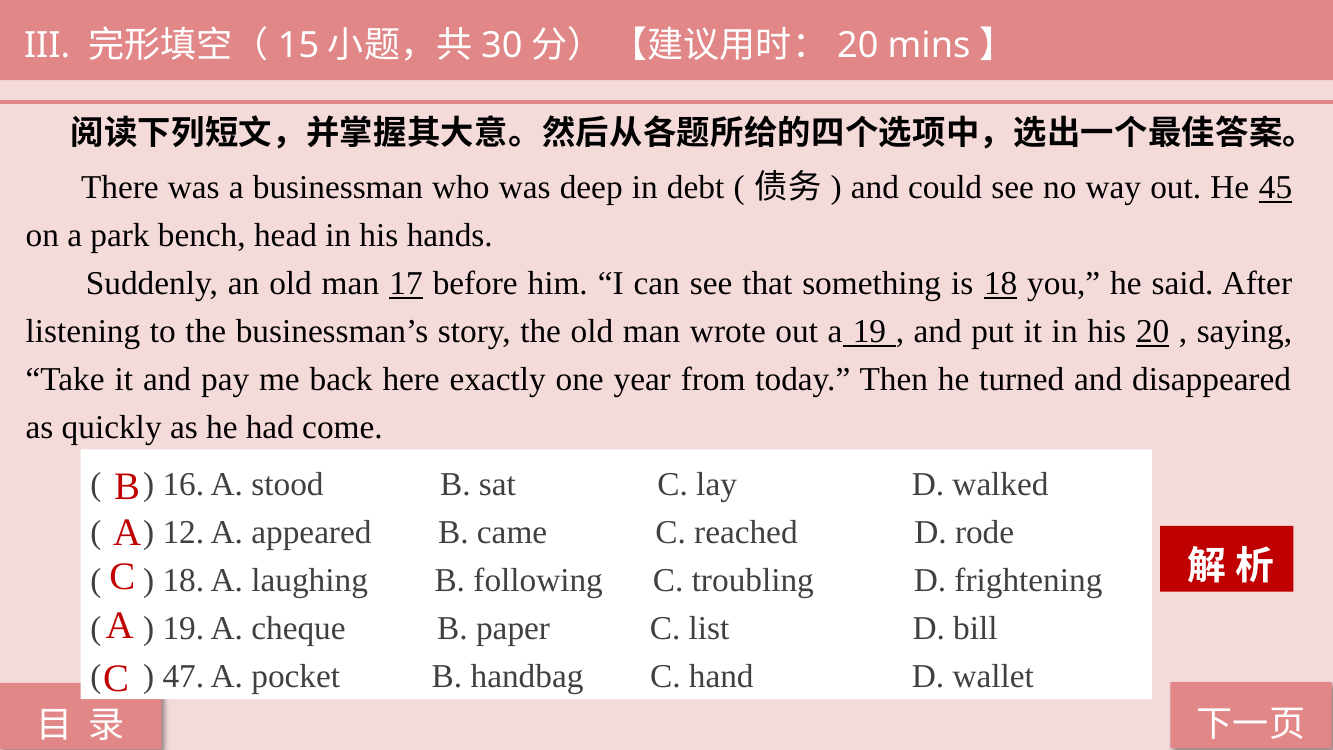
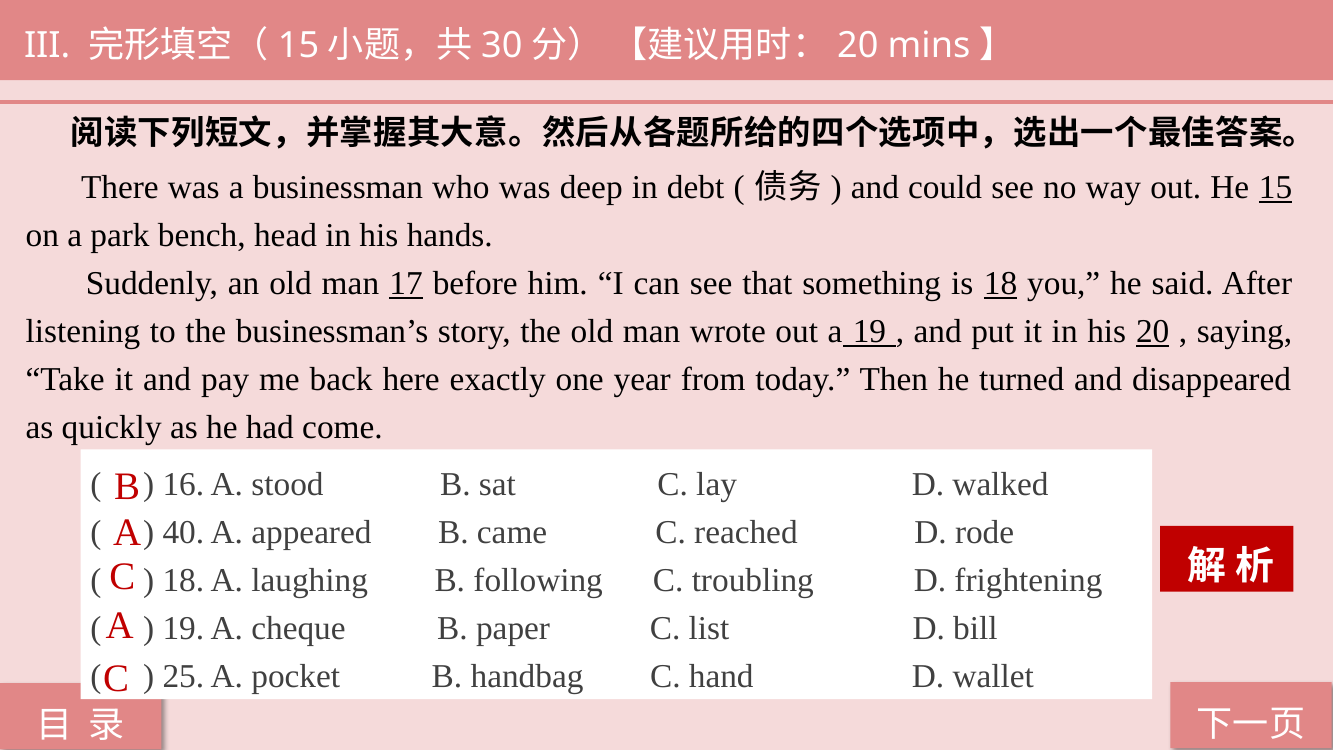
He 45: 45 -> 15
12: 12 -> 40
47: 47 -> 25
